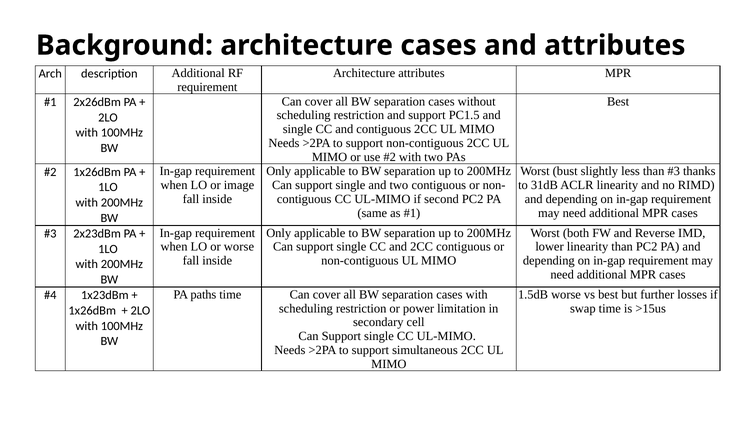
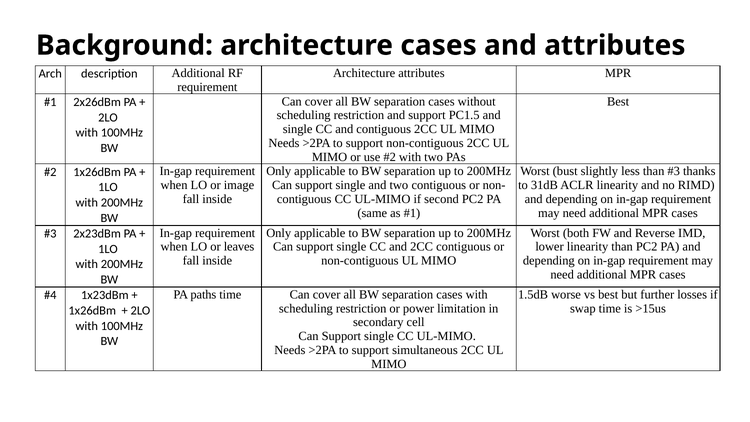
or worse: worse -> leaves
